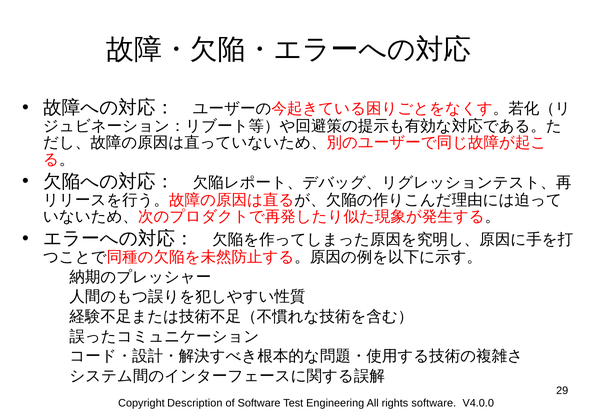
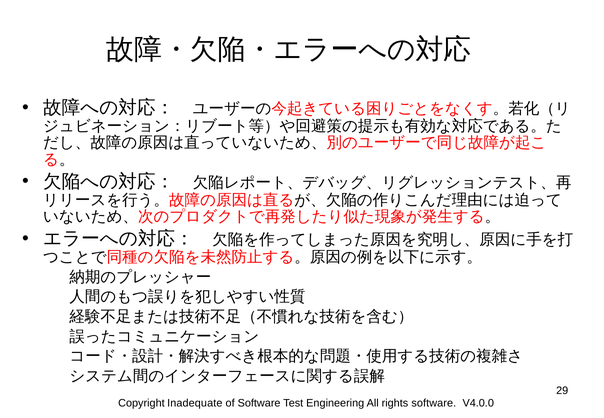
Description: Description -> Inadequate
